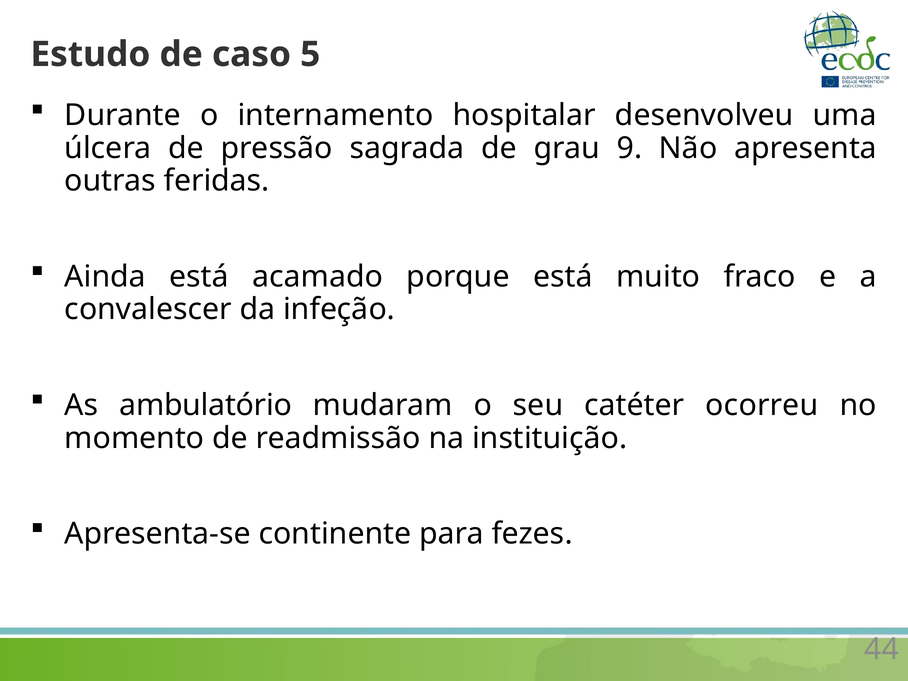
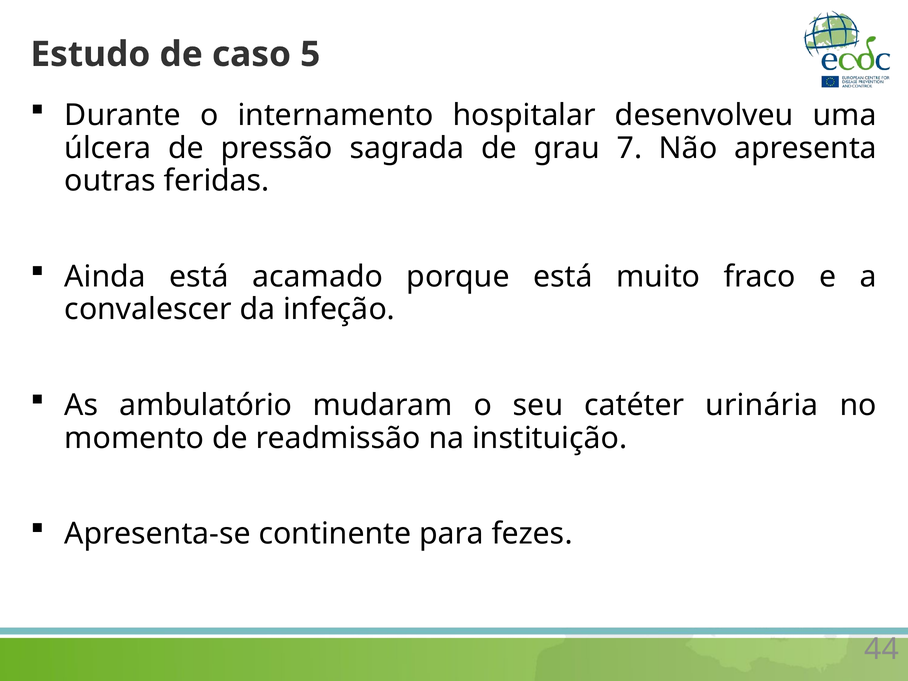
9: 9 -> 7
ocorreu: ocorreu -> urinária
